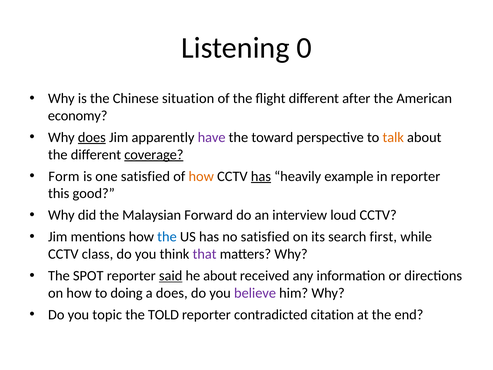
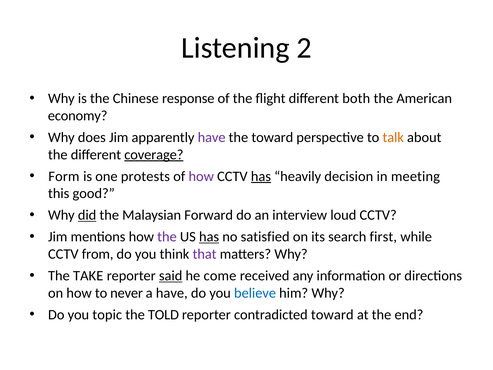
0: 0 -> 2
situation: situation -> response
after: after -> both
does at (92, 137) underline: present -> none
one satisfied: satisfied -> protests
how at (201, 176) colour: orange -> purple
example: example -> decision
in reporter: reporter -> meeting
did underline: none -> present
the at (167, 237) colour: blue -> purple
has at (209, 237) underline: none -> present
class: class -> from
SPOT: SPOT -> TAKE
he about: about -> come
doing: doing -> never
a does: does -> have
believe colour: purple -> blue
contradicted citation: citation -> toward
